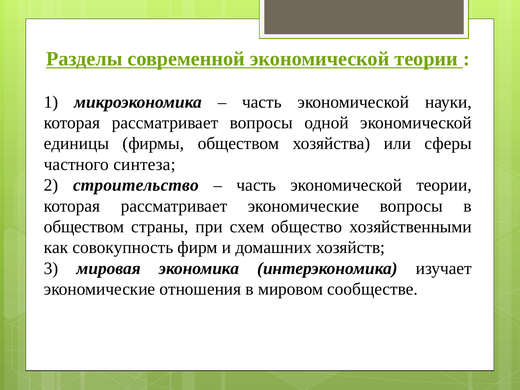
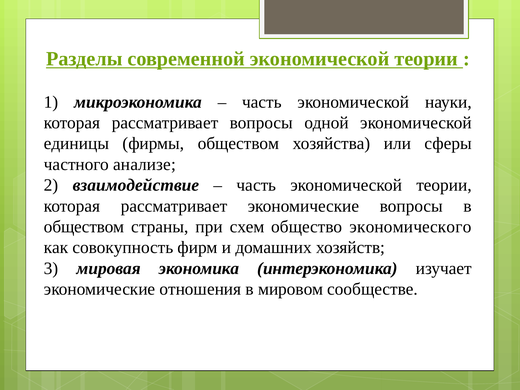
синтеза: синтеза -> анализе
строительство: строительство -> взаимодействие
хозяйственными: хозяйственными -> экономического
